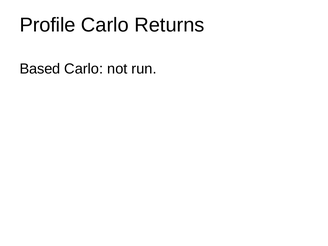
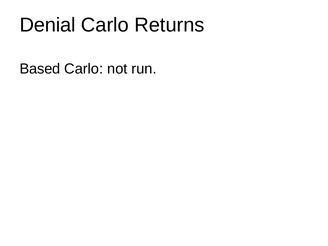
Profile: Profile -> Denial
